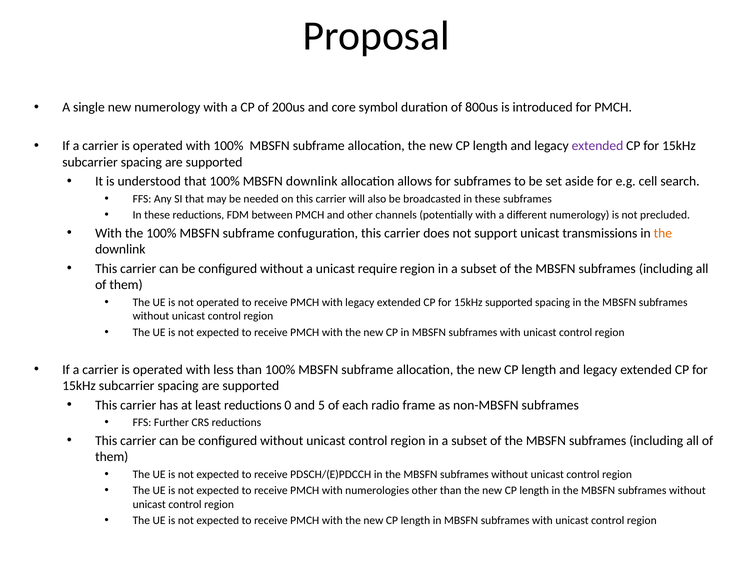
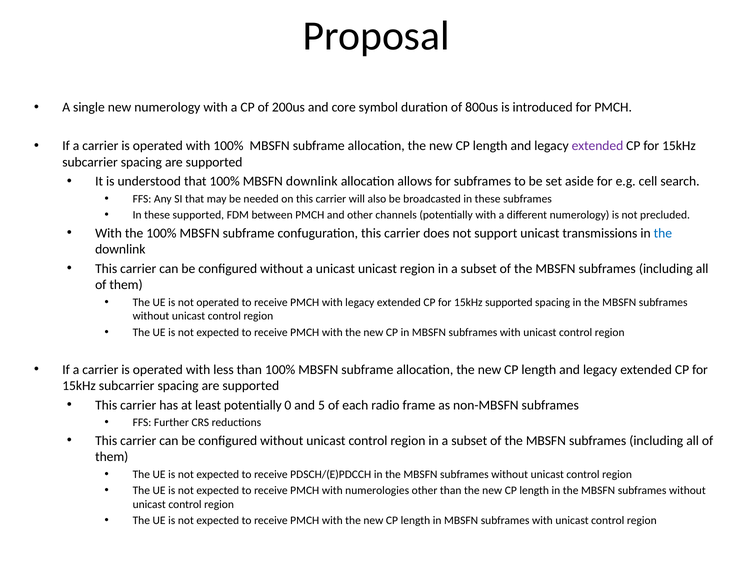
these reductions: reductions -> supported
the at (663, 233) colour: orange -> blue
unicast require: require -> unicast
least reductions: reductions -> potentially
